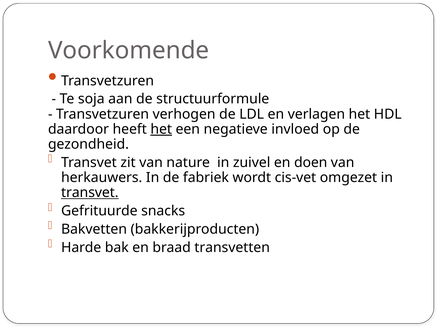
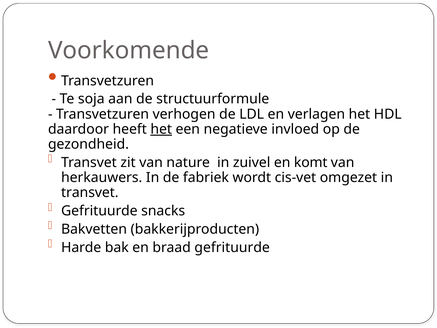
doen: doen -> komt
transvet at (90, 193) underline: present -> none
braad transvetten: transvetten -> gefrituurde
